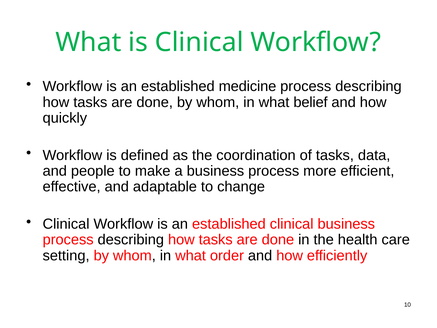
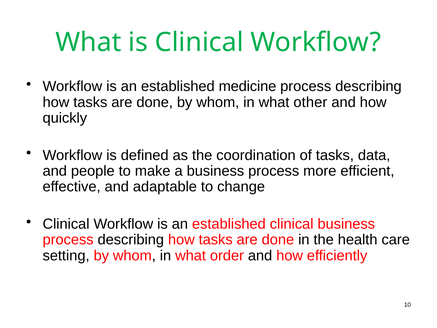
belief: belief -> other
